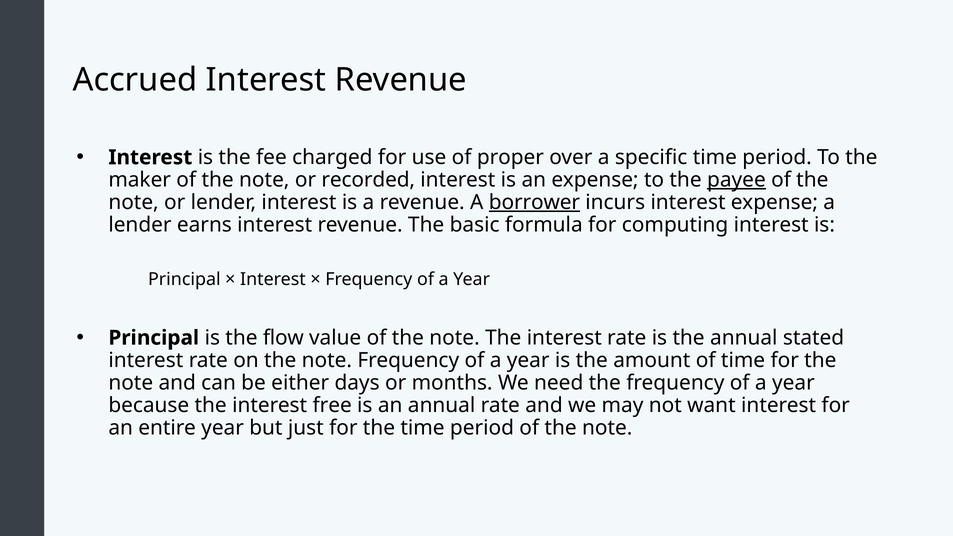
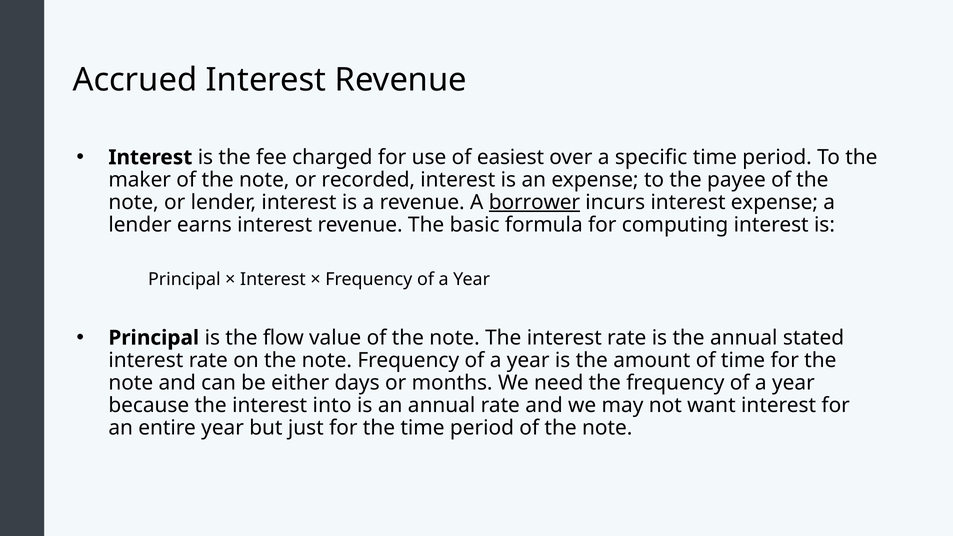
proper: proper -> easiest
payee underline: present -> none
free: free -> into
